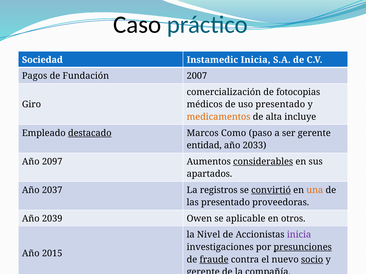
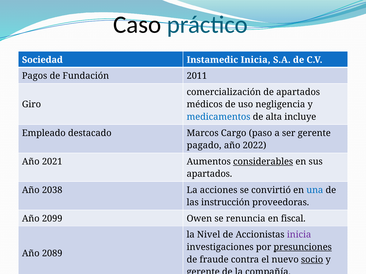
2007: 2007 -> 2011
de fotocopias: fotocopias -> apartados
uso presentado: presentado -> negligencia
medicamentos colour: orange -> blue
destacado underline: present -> none
Como: Como -> Cargo
entidad: entidad -> pagado
2033: 2033 -> 2022
2097: 2097 -> 2021
2037: 2037 -> 2038
registros: registros -> acciones
convirtió underline: present -> none
una colour: orange -> blue
las presentado: presentado -> instrucción
2039: 2039 -> 2099
aplicable: aplicable -> renuncia
otros: otros -> fiscal
2015: 2015 -> 2089
fraude underline: present -> none
